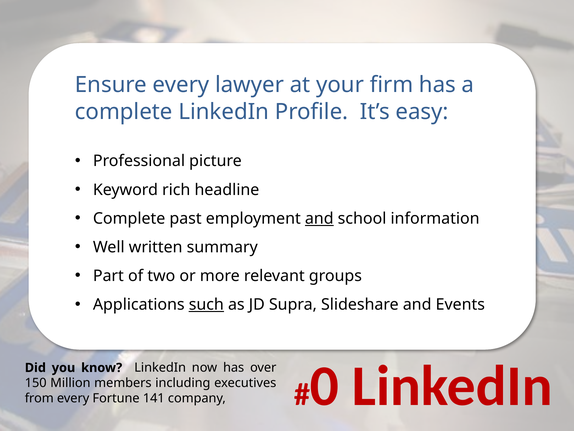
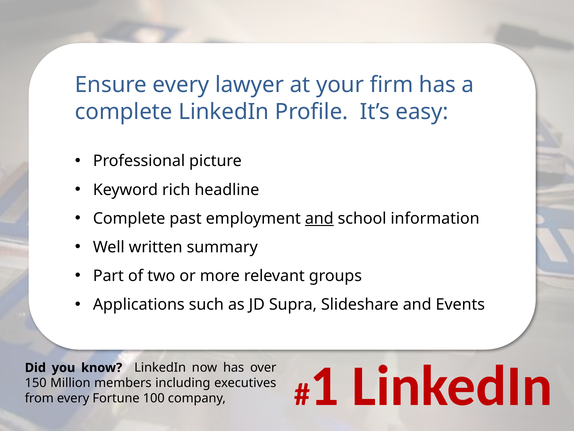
such underline: present -> none
0: 0 -> 1
141: 141 -> 100
